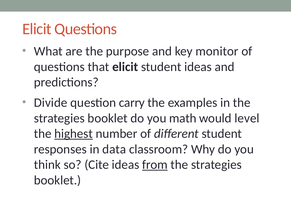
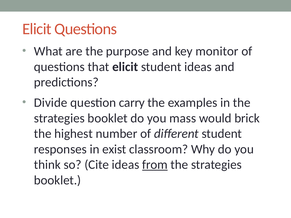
math: math -> mass
level: level -> brick
highest underline: present -> none
data: data -> exist
